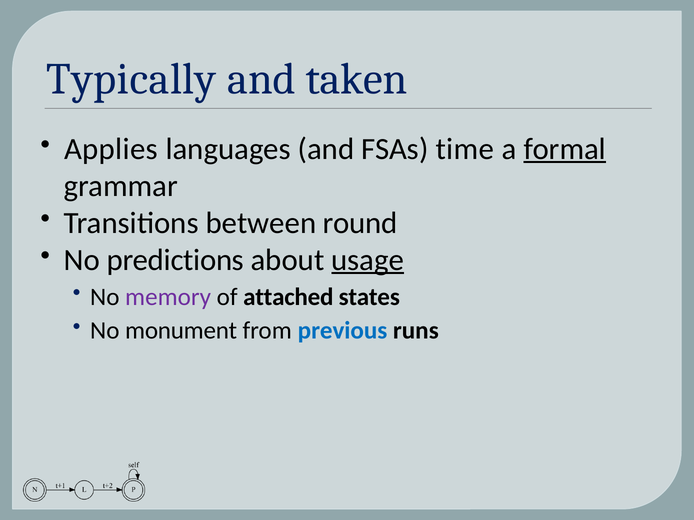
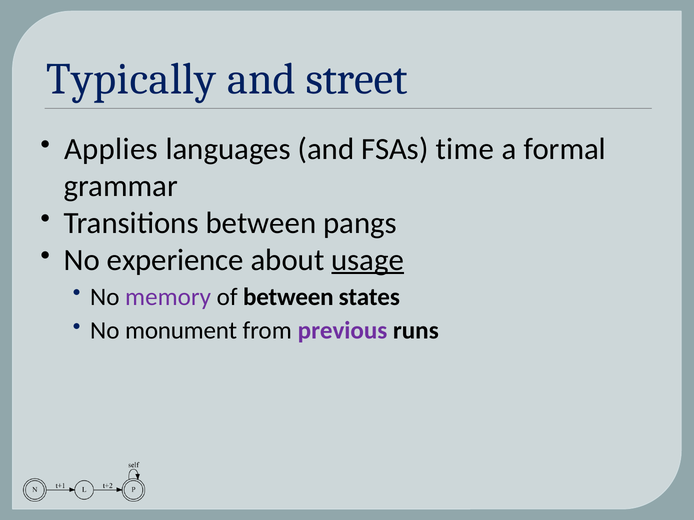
taken: taken -> street
formal underline: present -> none
round: round -> pangs
predictions: predictions -> experience
of attached: attached -> between
previous colour: blue -> purple
